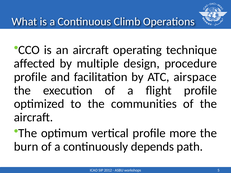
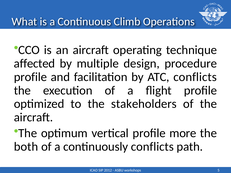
ATC airspace: airspace -> conflicts
communities: communities -> stakeholders
burn: burn -> both
continuously depends: depends -> conflicts
